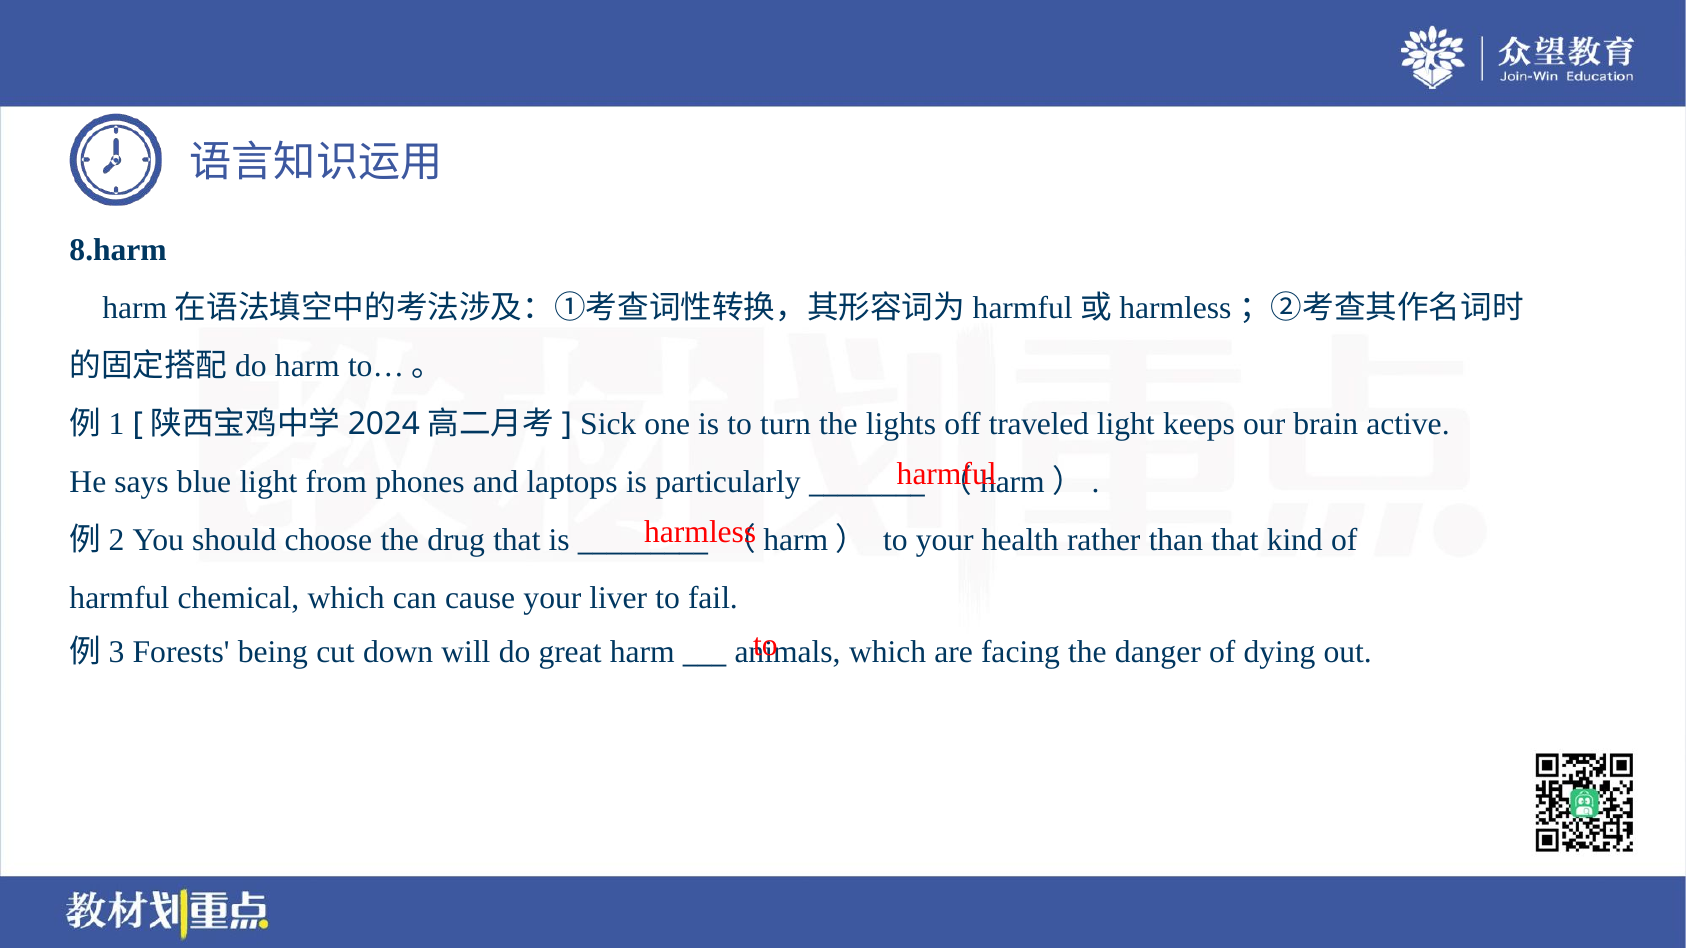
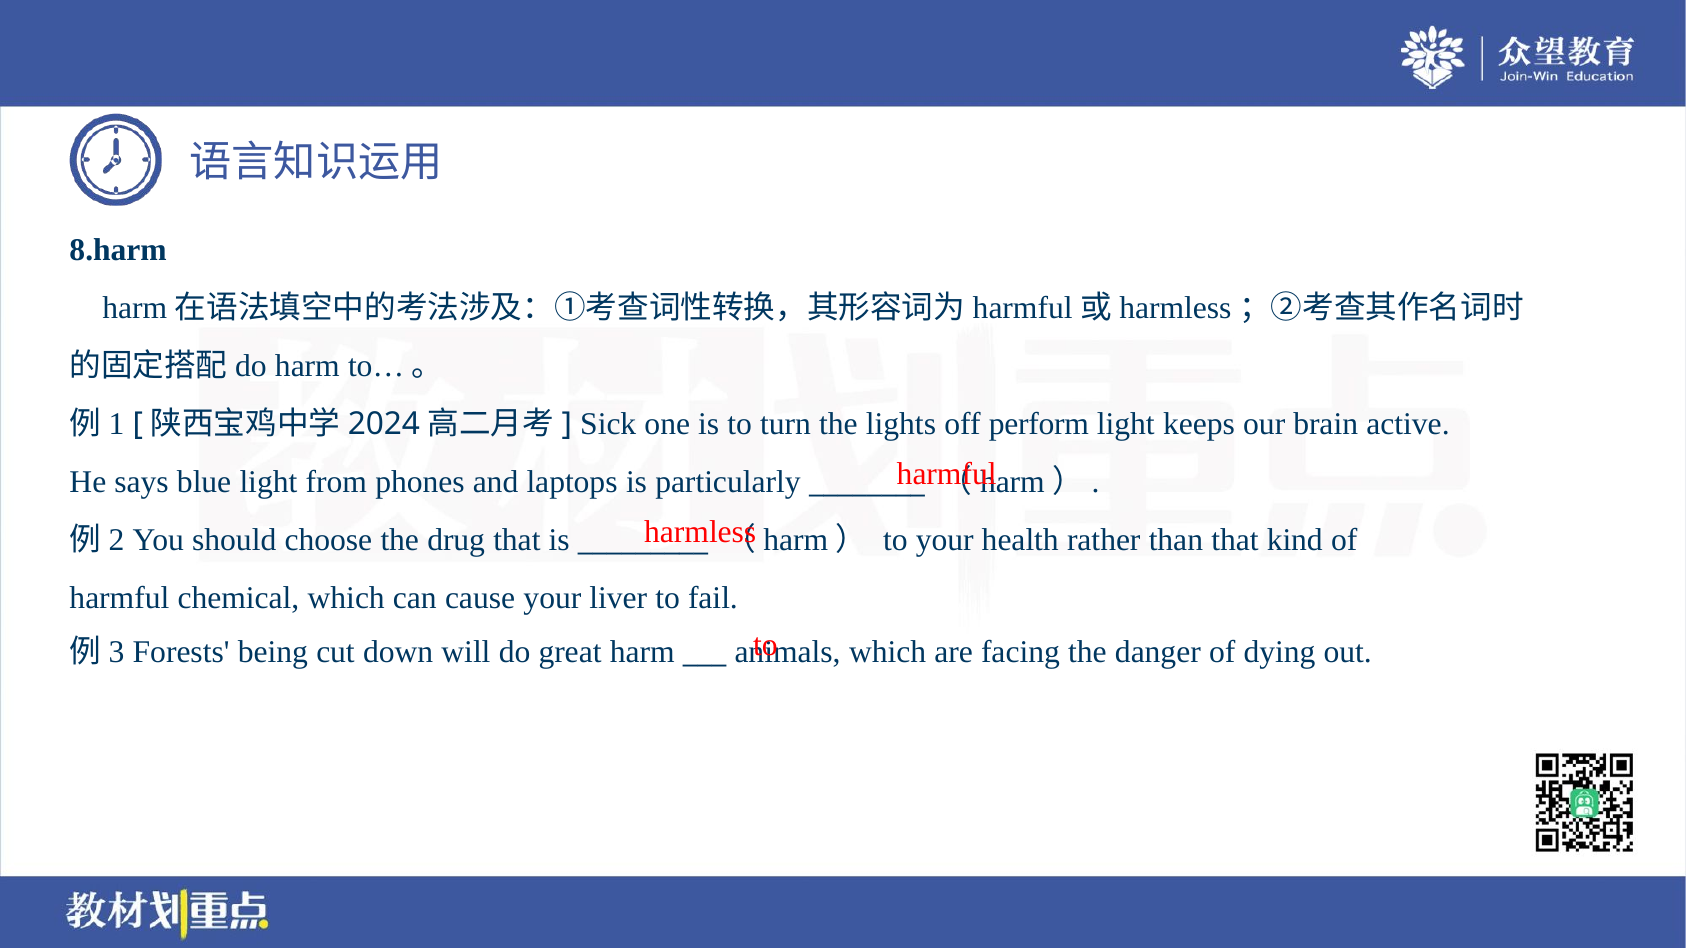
traveled: traveled -> perform
